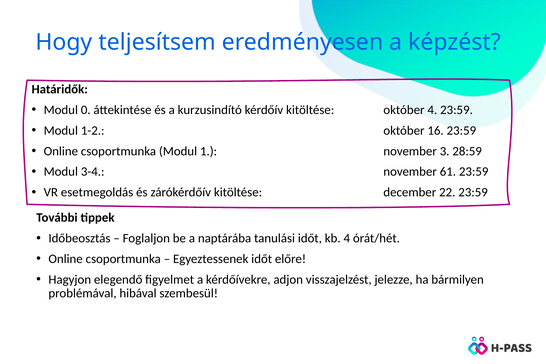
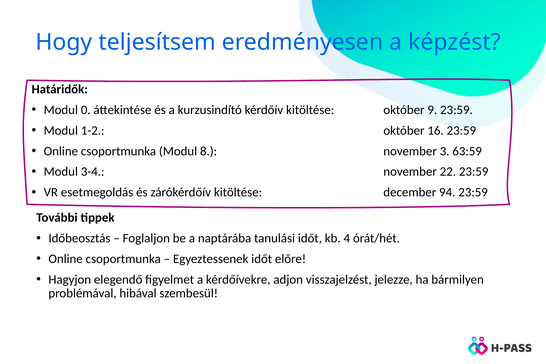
október 4: 4 -> 9
1: 1 -> 8
28:59: 28:59 -> 63:59
61: 61 -> 22
22: 22 -> 94
